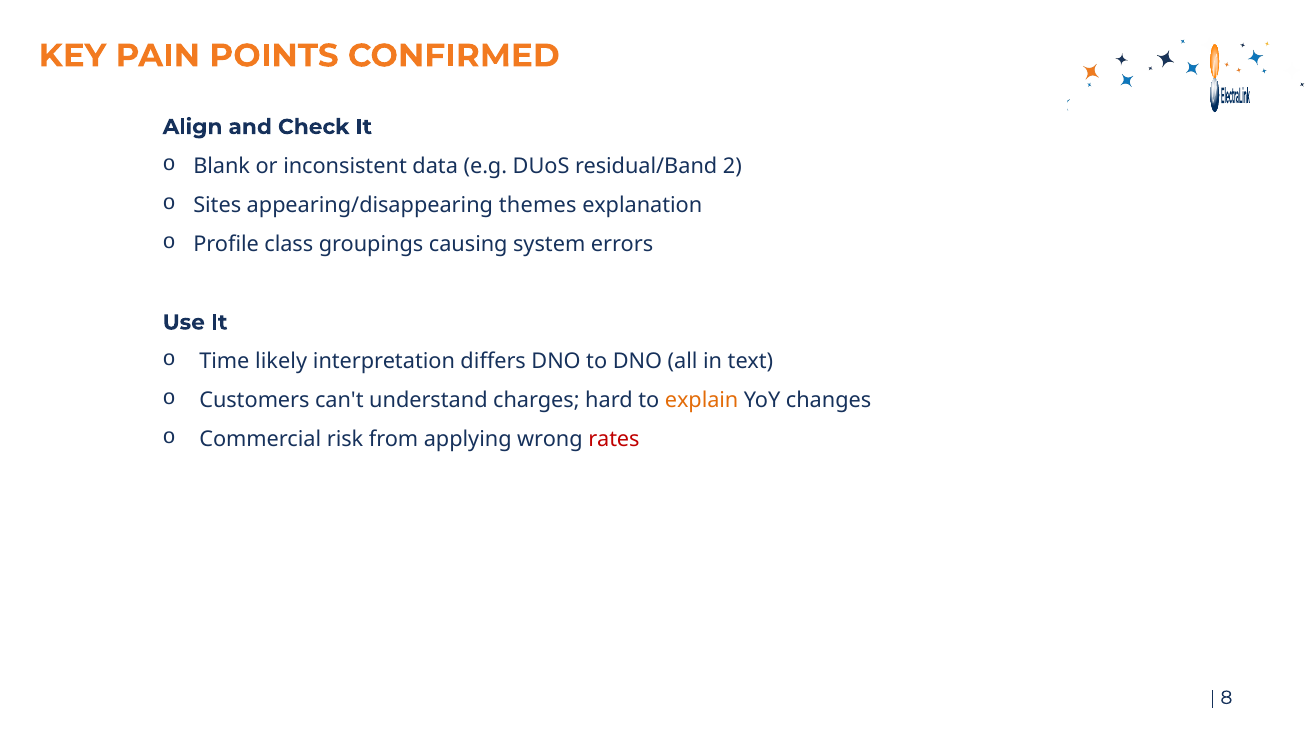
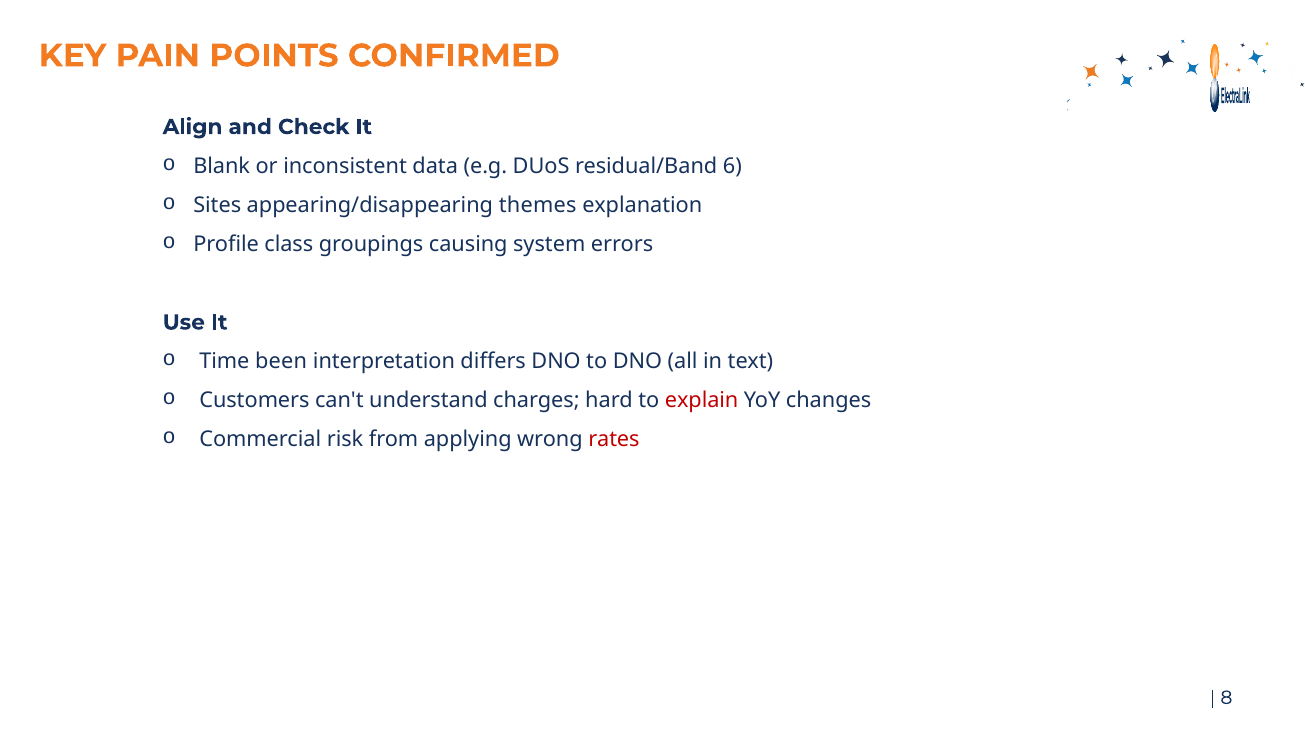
2: 2 -> 6
likely: likely -> been
explain colour: orange -> red
